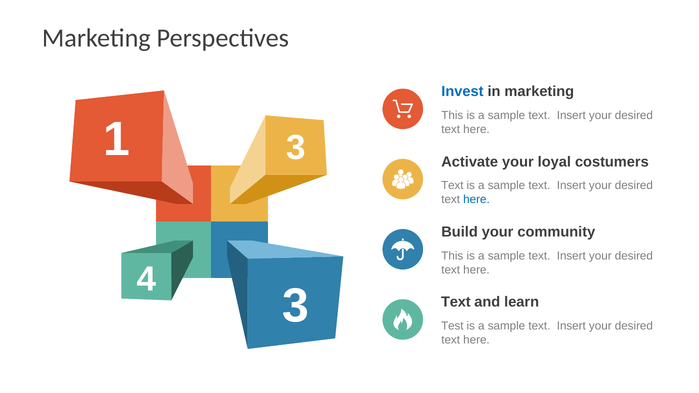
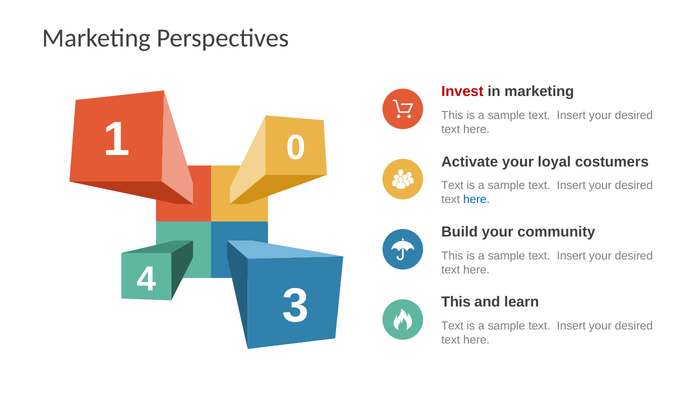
Invest colour: blue -> red
1 3: 3 -> 0
Text at (456, 302): Text -> This
Test at (452, 326): Test -> Text
